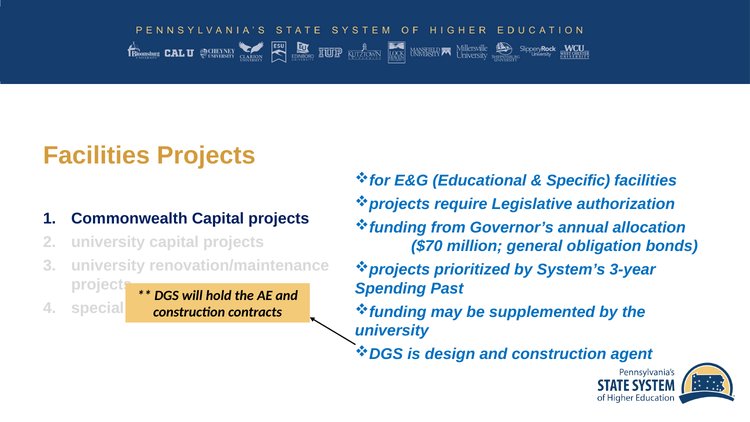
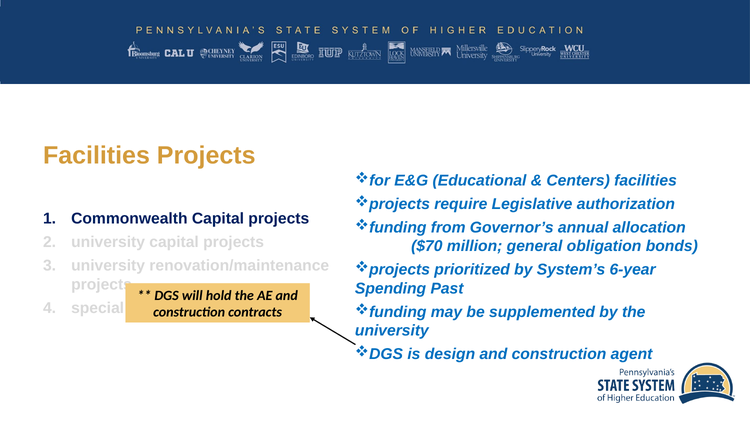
Specific: Specific -> Centers
3-year: 3-year -> 6-year
